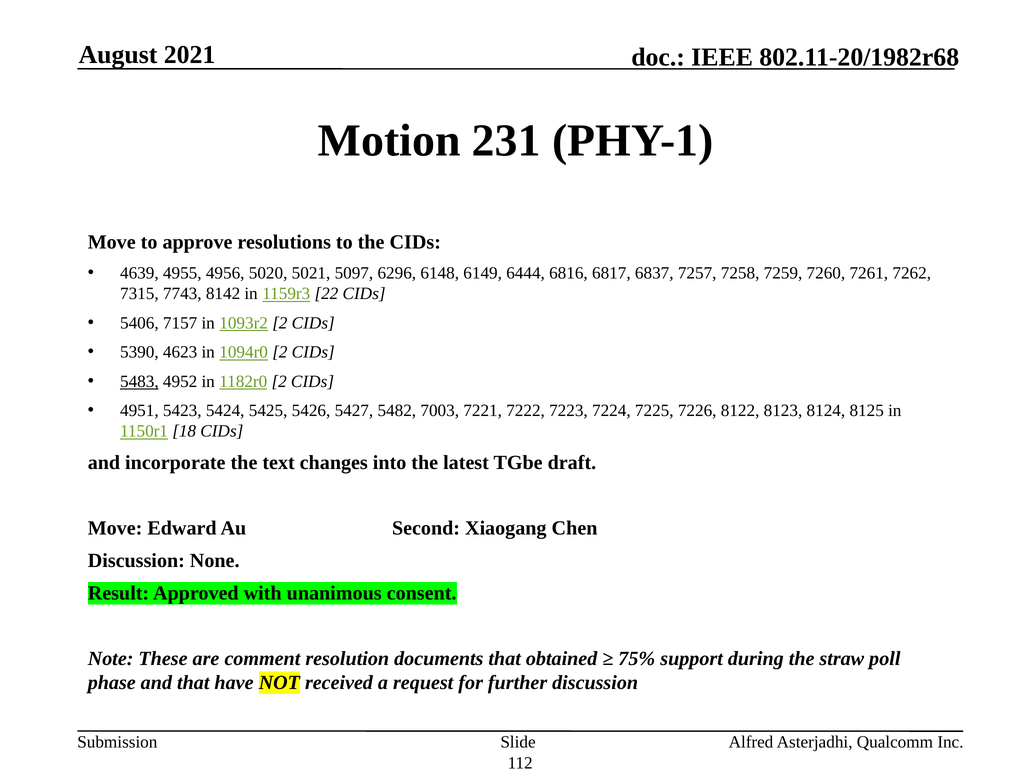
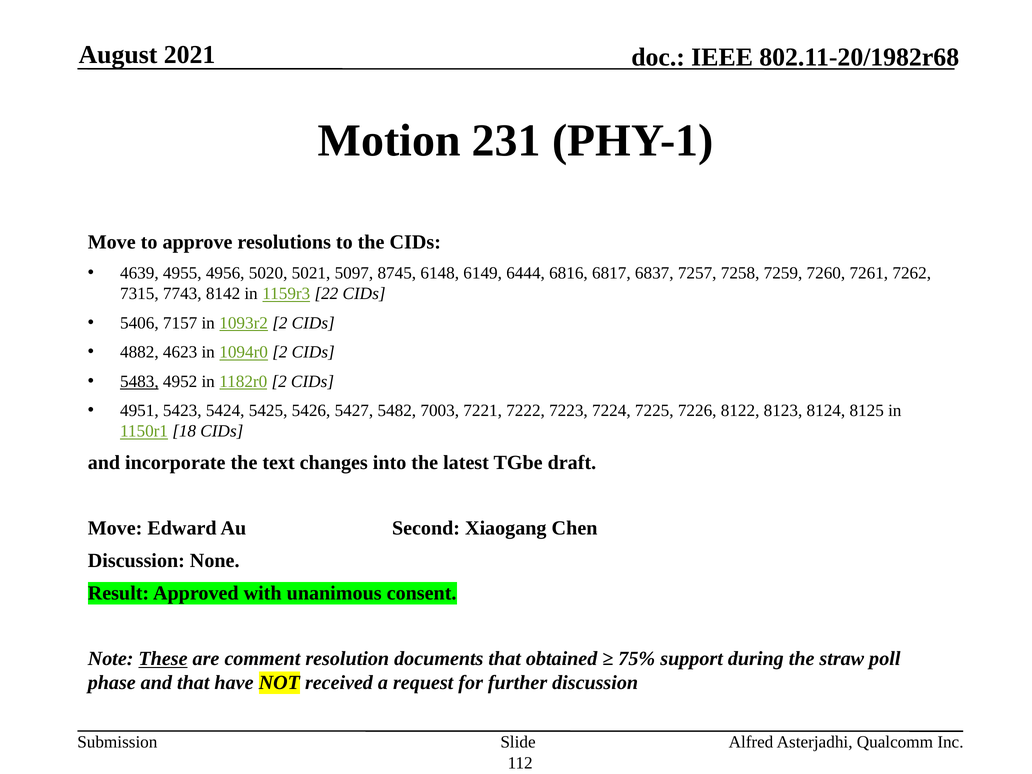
6296: 6296 -> 8745
5390: 5390 -> 4882
These underline: none -> present
